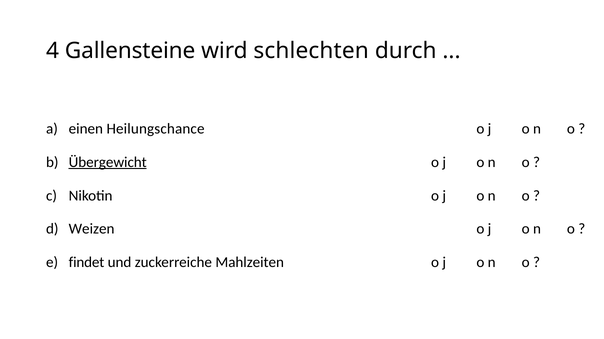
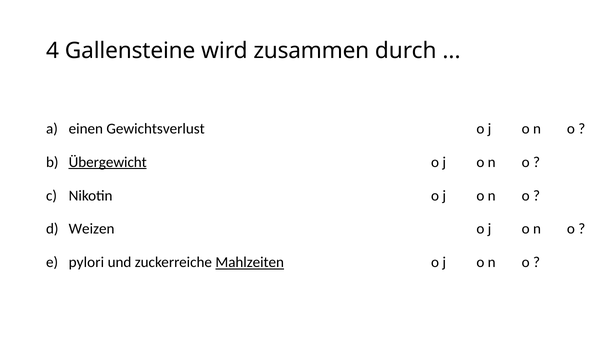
schlechten: schlechten -> zusammen
Heilungschance: Heilungschance -> Gewichtsverlust
findet: findet -> pylori
Mahlzeiten underline: none -> present
